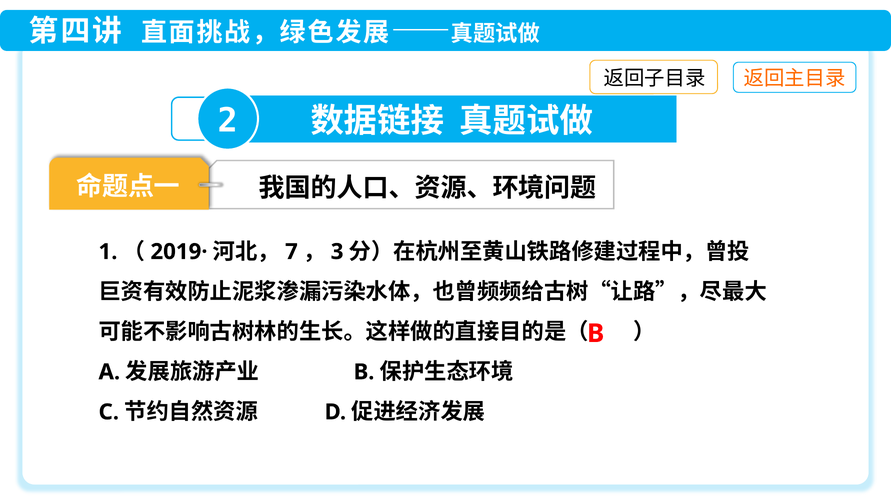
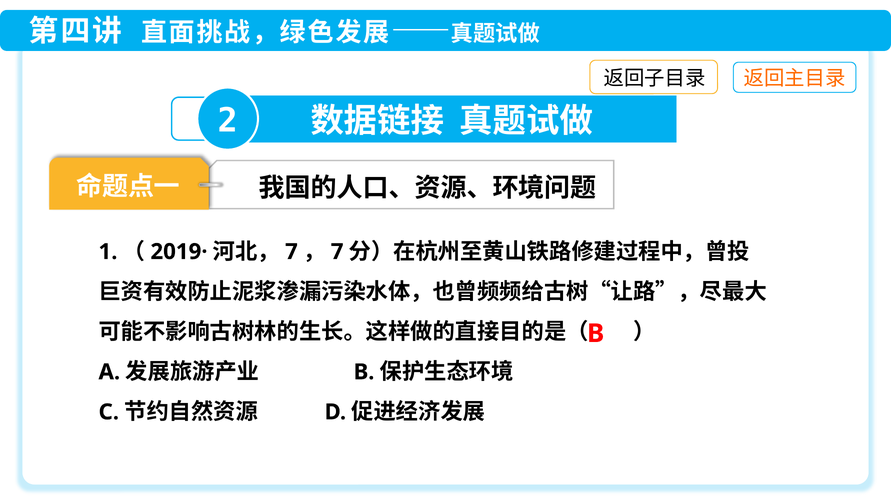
3 at (337, 252): 3 -> 7
